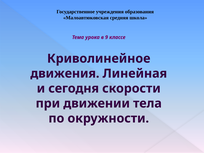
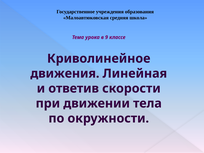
сегодня: сегодня -> ответив
